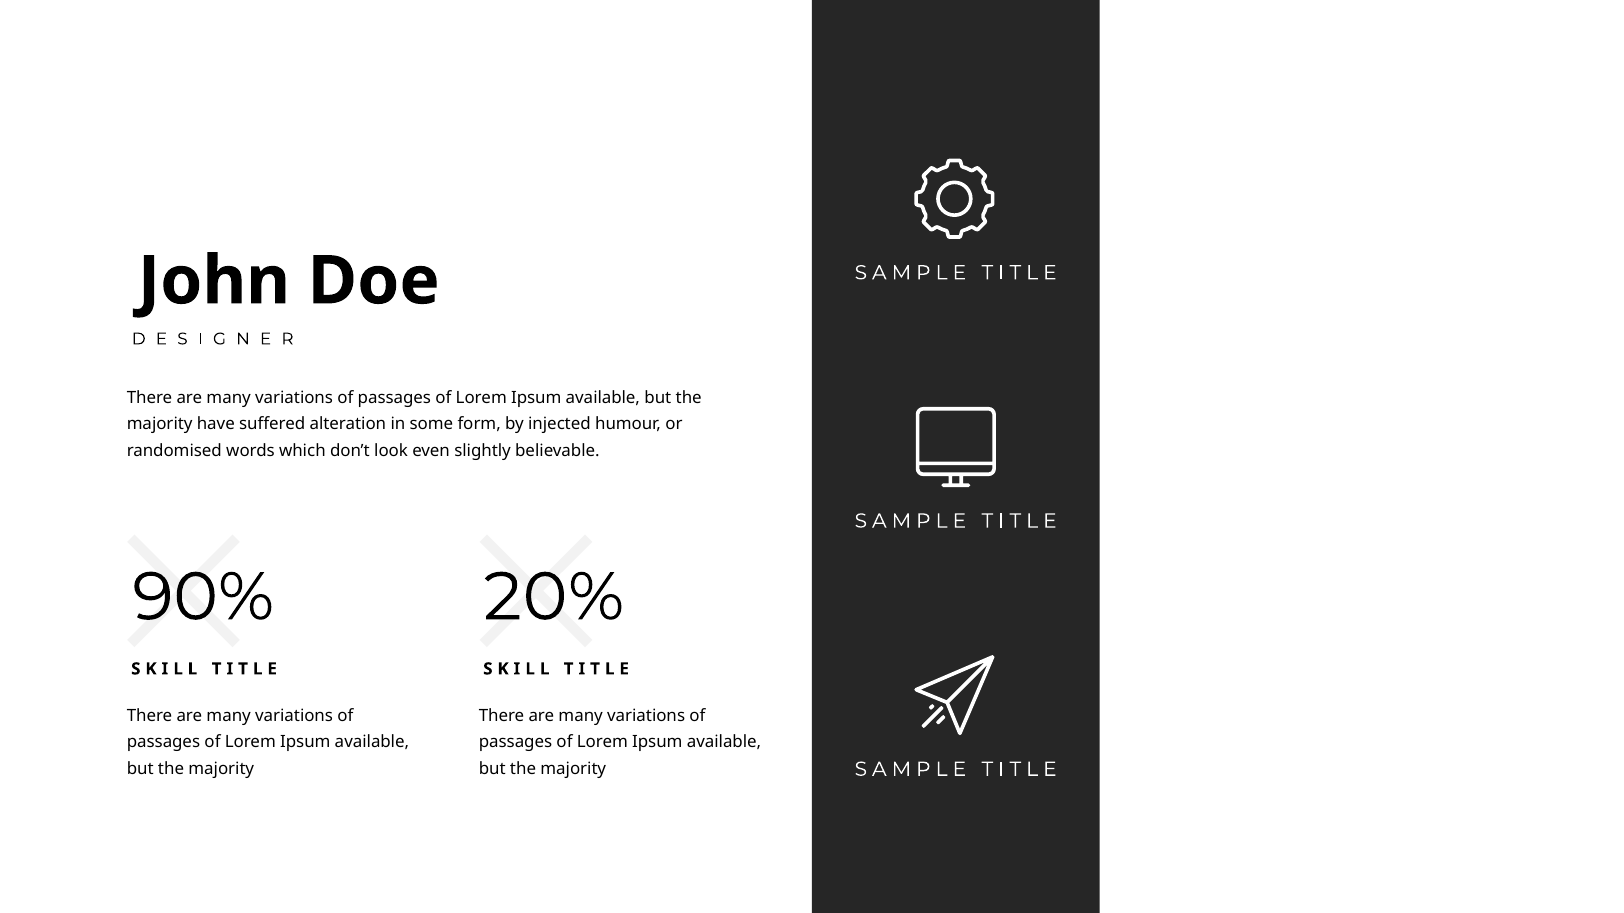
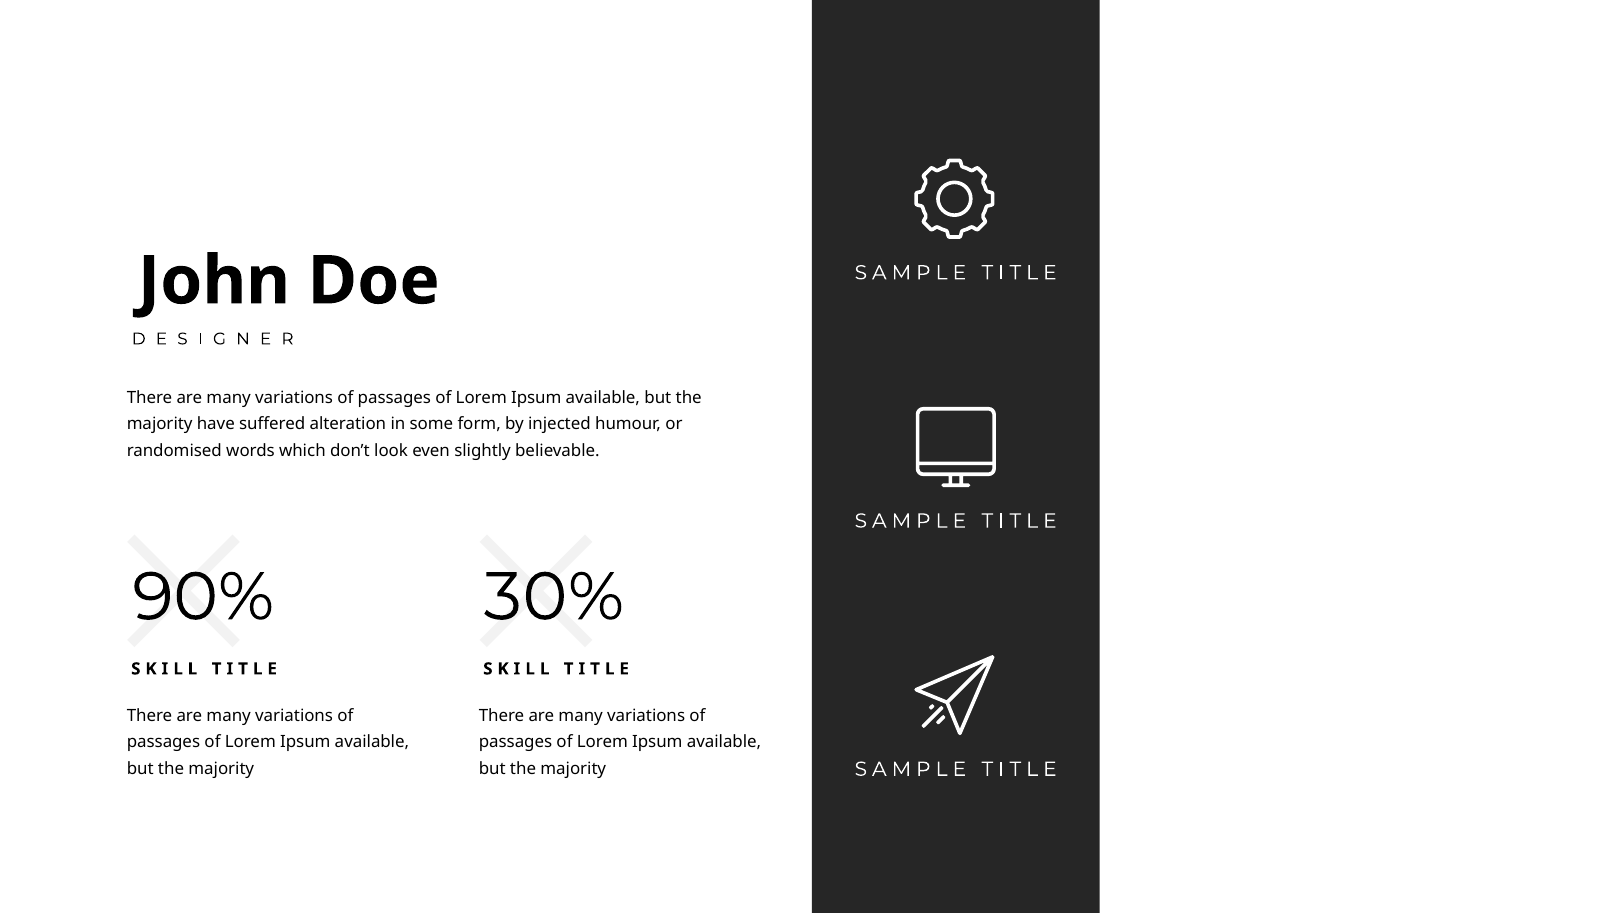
20%: 20% -> 30%
